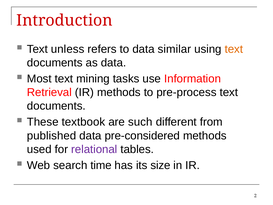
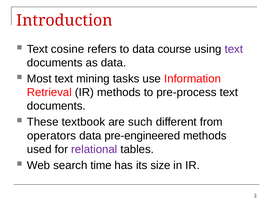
unless: unless -> cosine
similar: similar -> course
text at (234, 49) colour: orange -> purple
published: published -> operators
pre-considered: pre-considered -> pre-engineered
